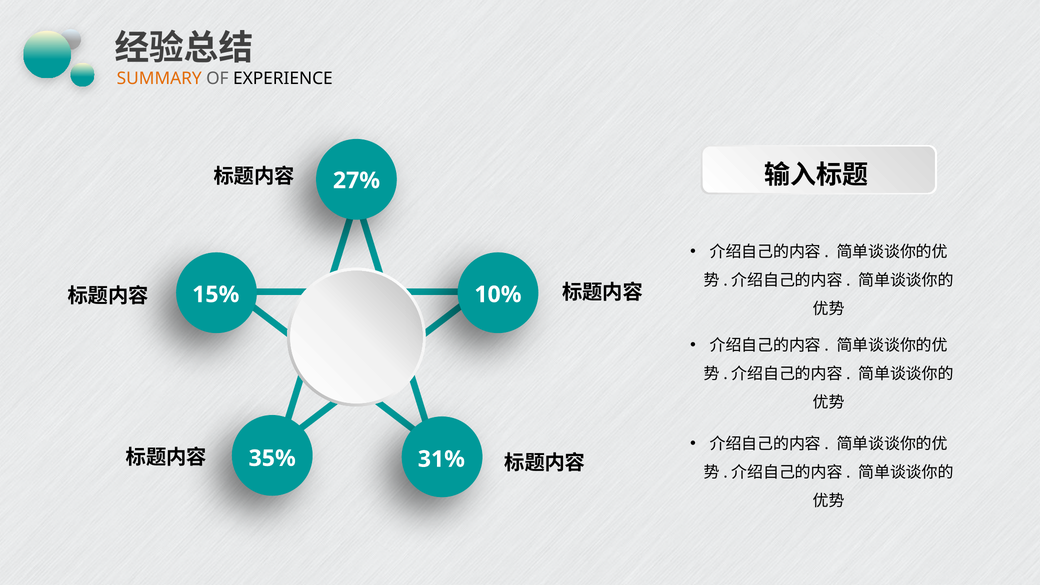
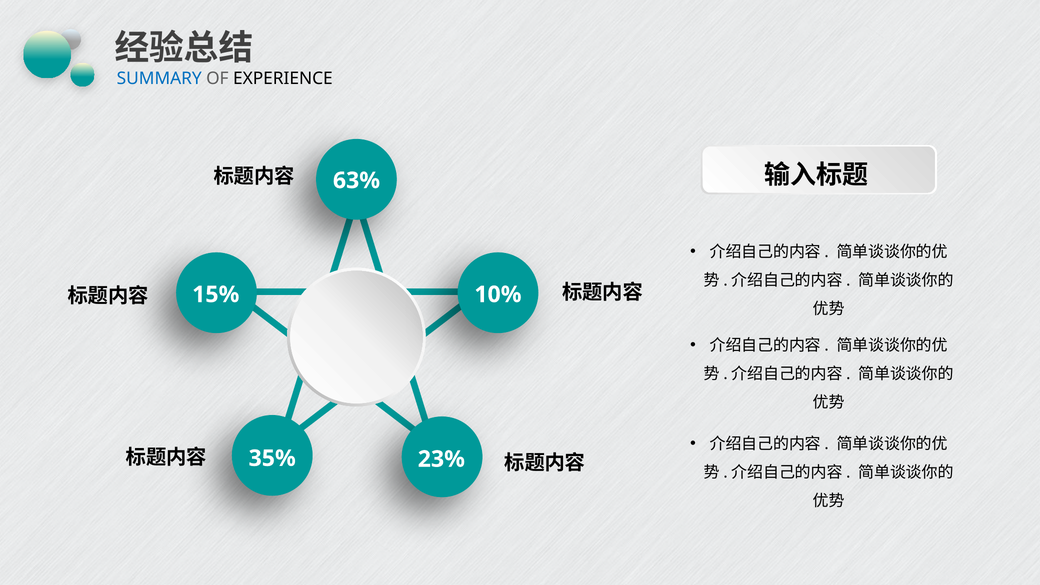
SUMMARY colour: orange -> blue
27%: 27% -> 63%
31%: 31% -> 23%
